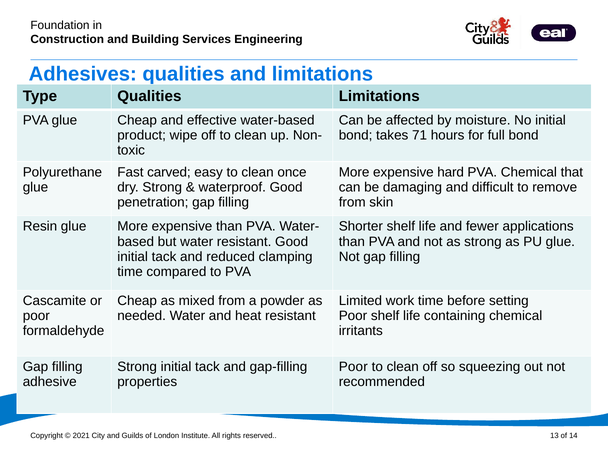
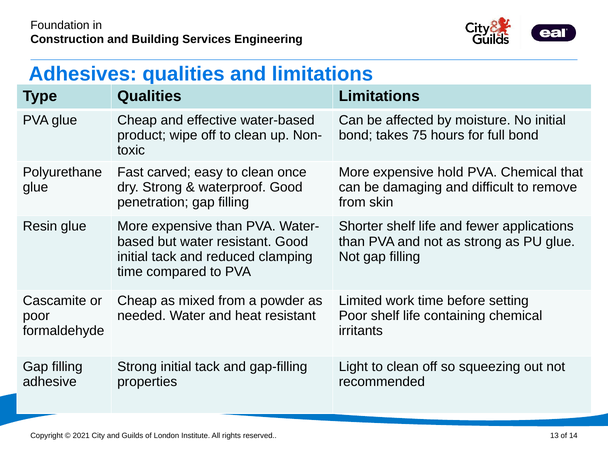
71: 71 -> 75
hard: hard -> hold
Poor at (353, 367): Poor -> Light
